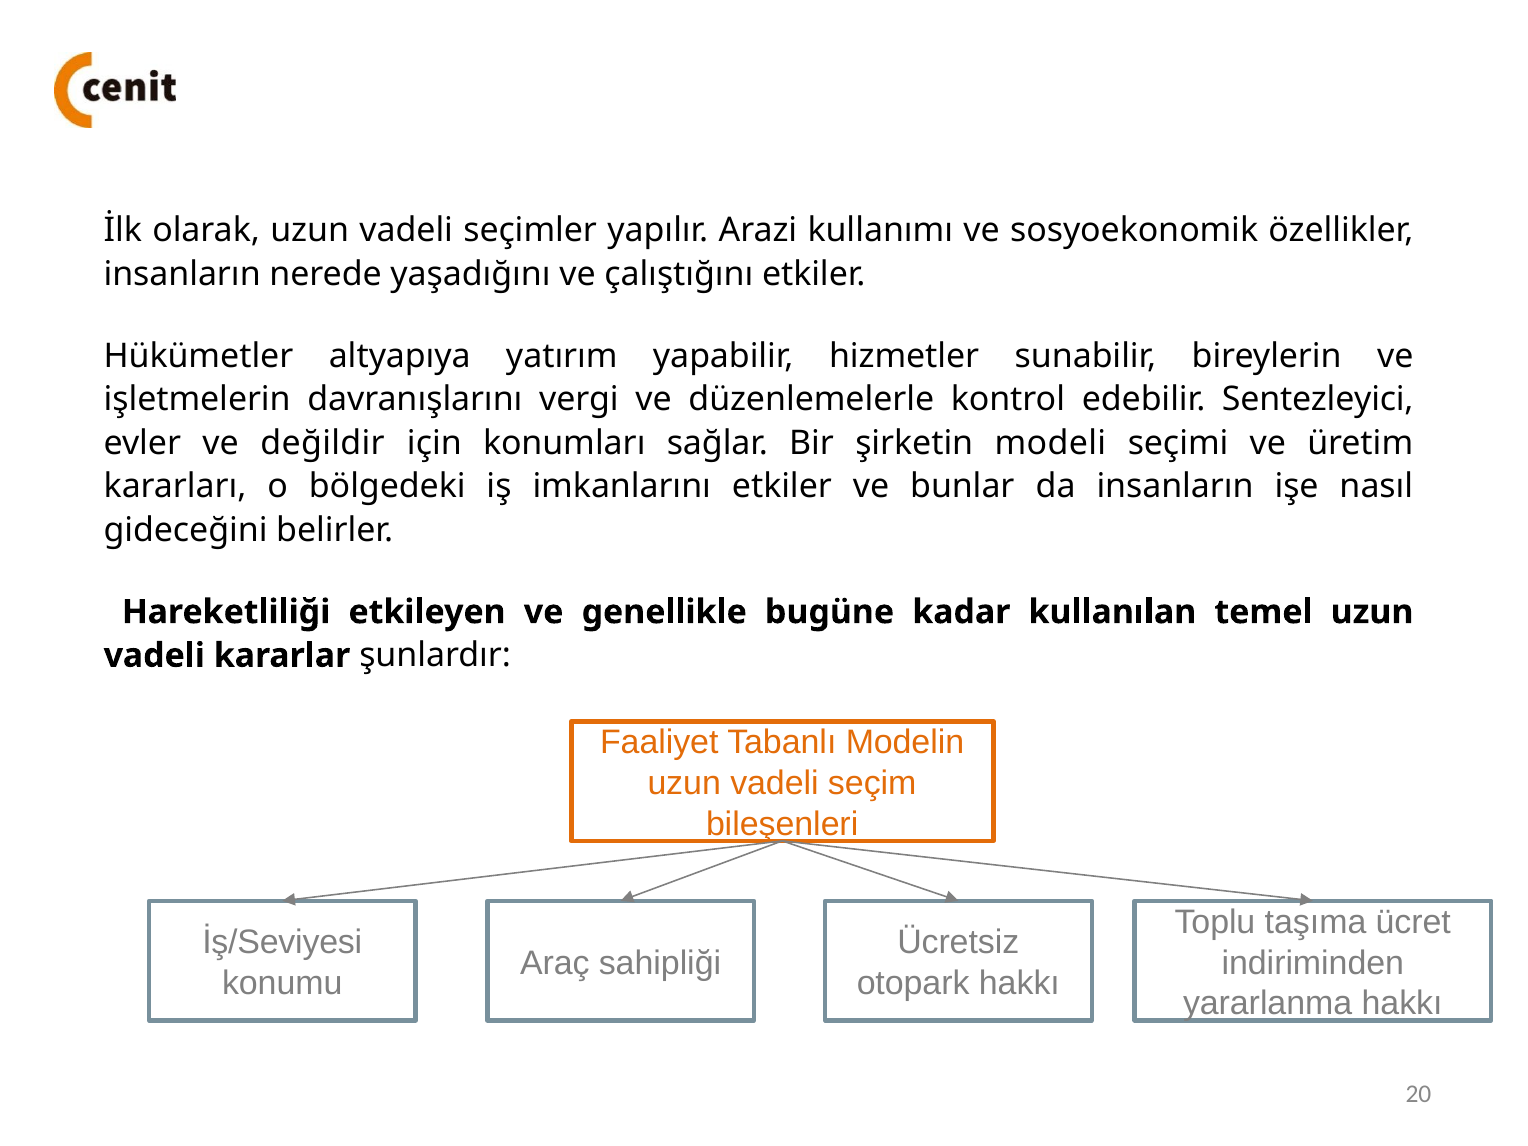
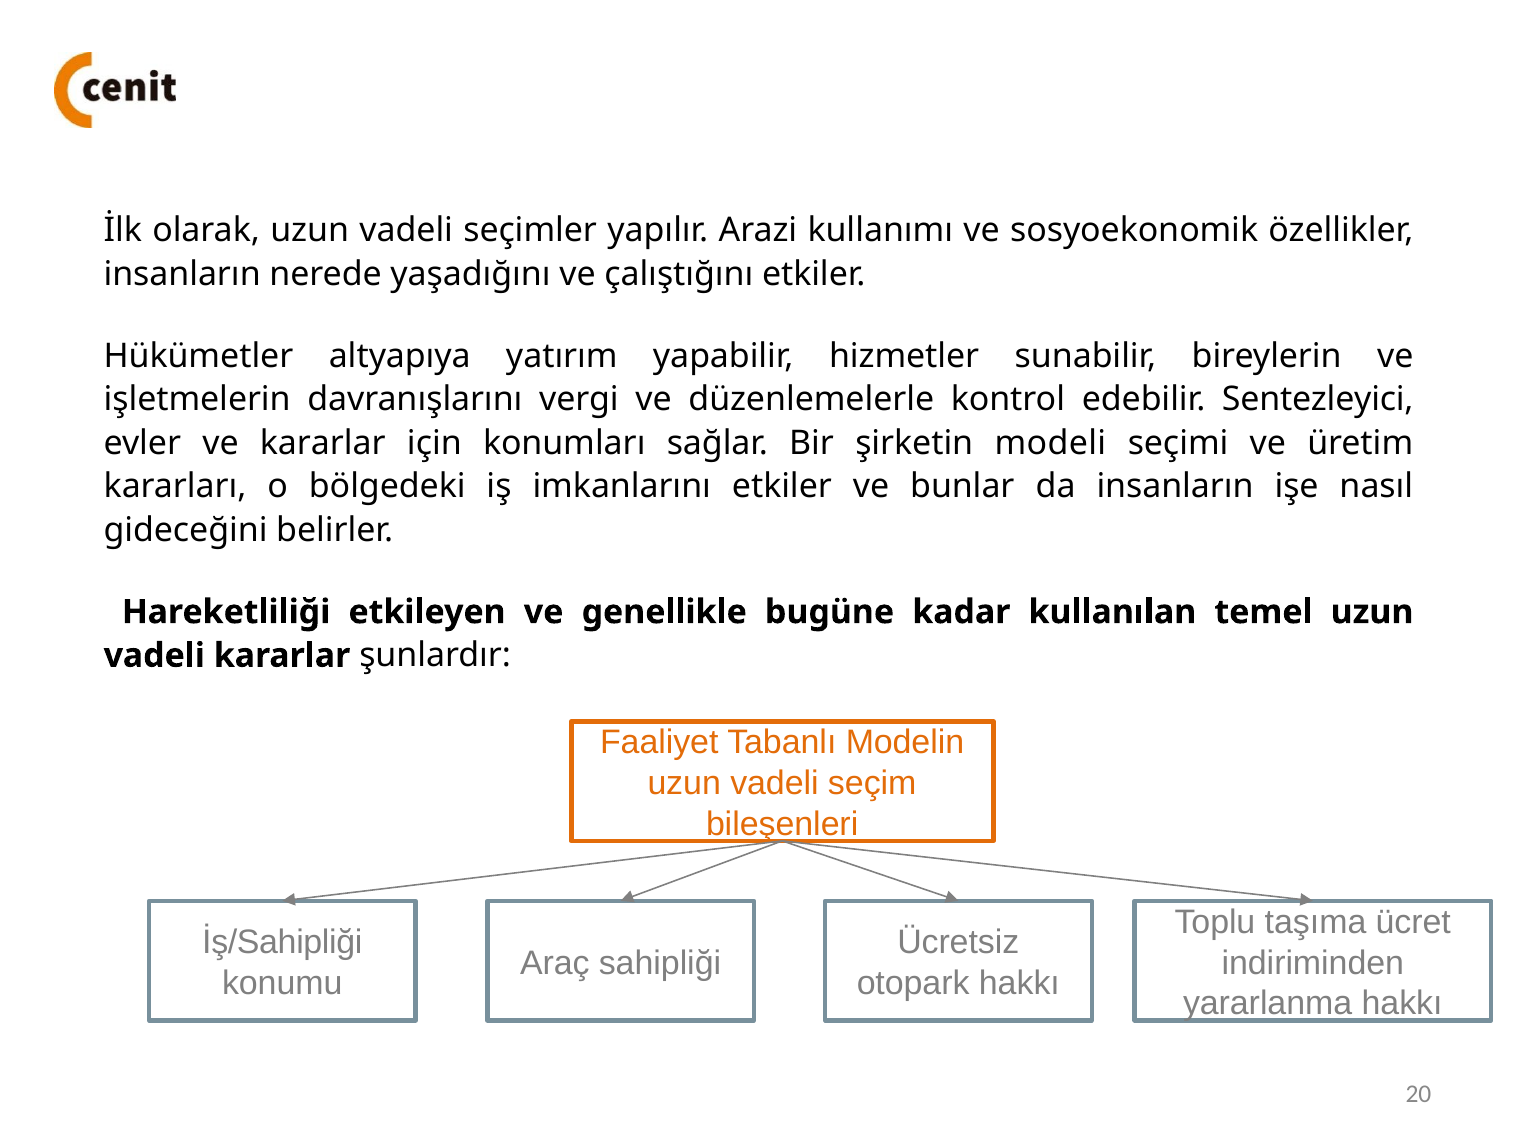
ve değildir: değildir -> kararlar
İş/Seviyesi: İş/Seviyesi -> İş/Sahipliği
